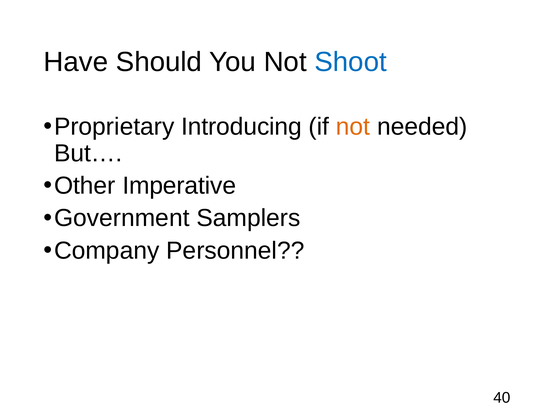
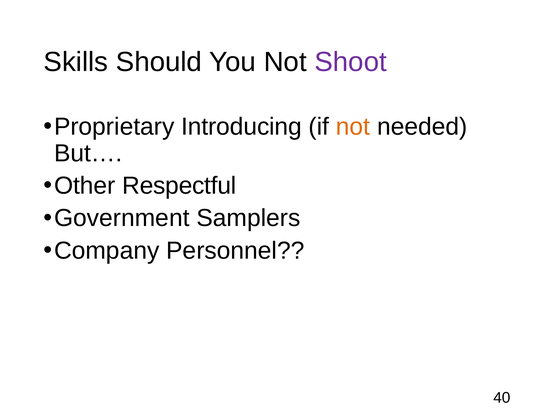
Have: Have -> Skills
Shoot colour: blue -> purple
Imperative: Imperative -> Respectful
